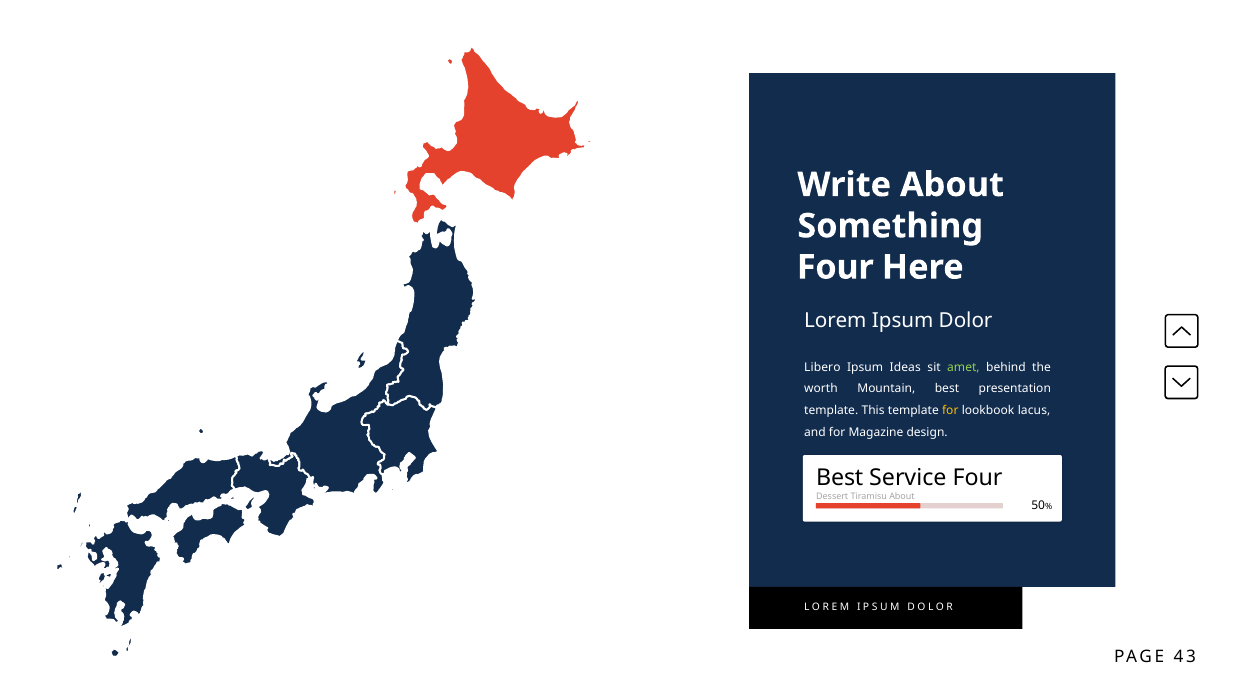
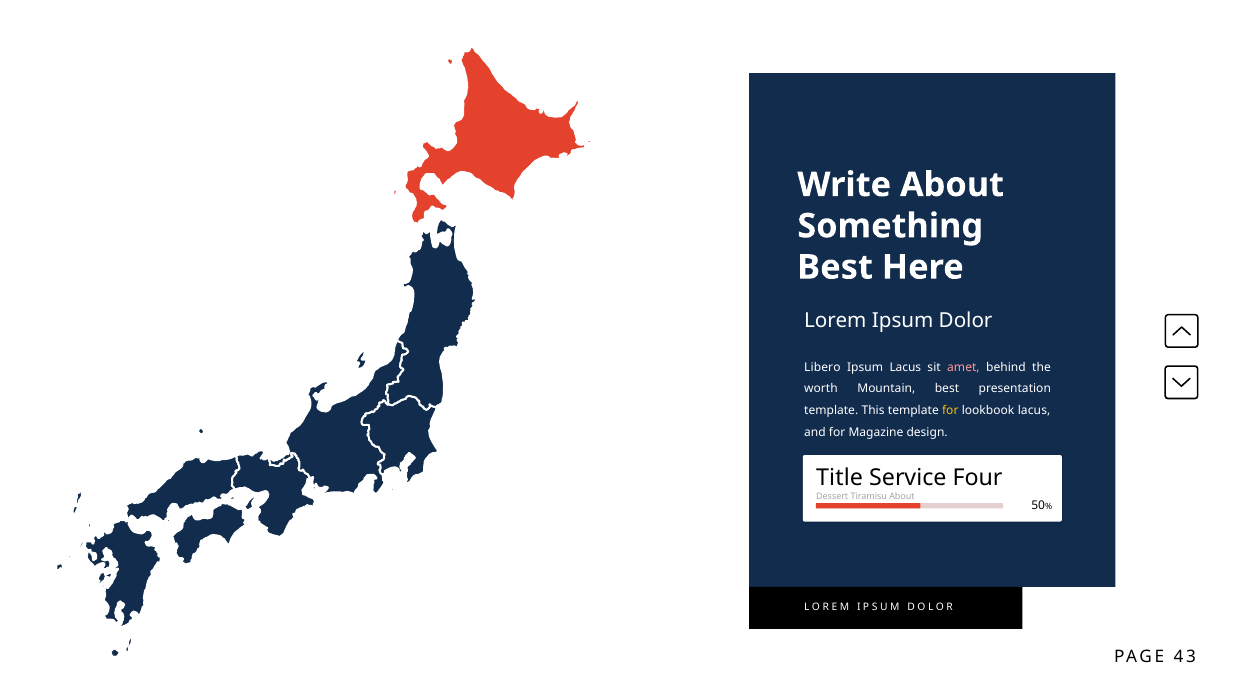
Four at (835, 267): Four -> Best
Ipsum Ideas: Ideas -> Lacus
amet colour: light green -> pink
Best at (840, 478): Best -> Title
